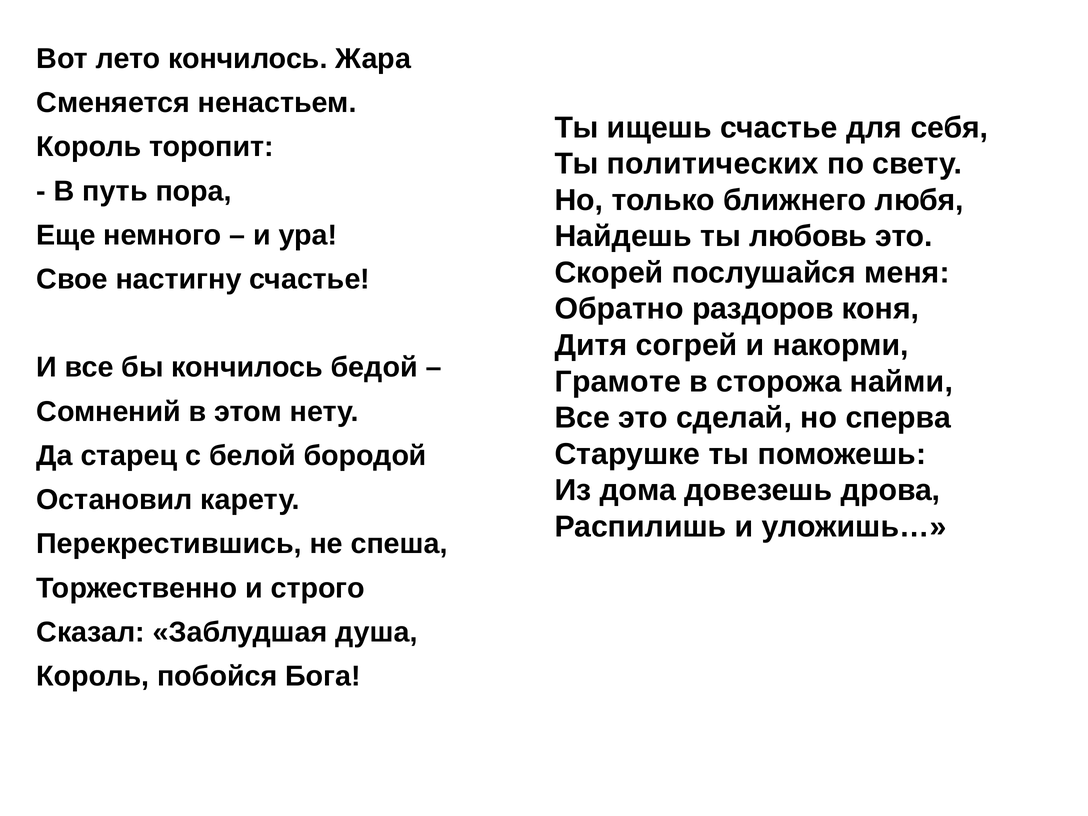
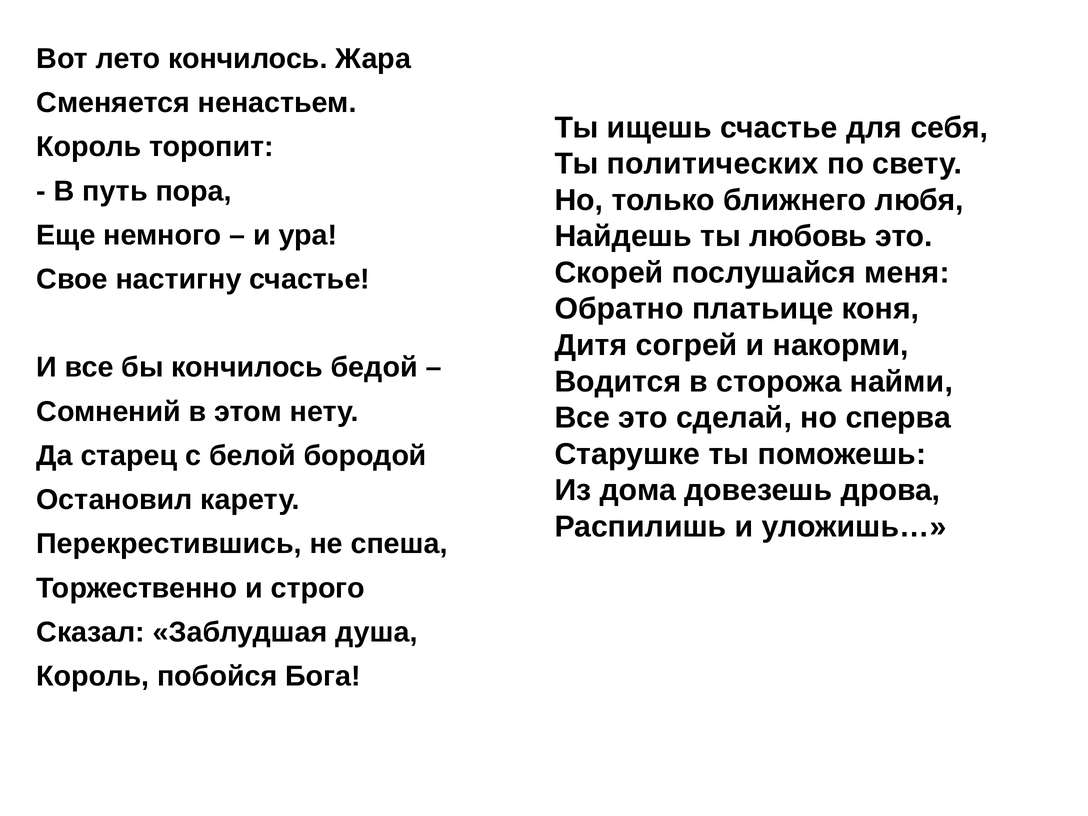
раздоров: раздоров -> платьице
Грамоте: Грамоте -> Водится
